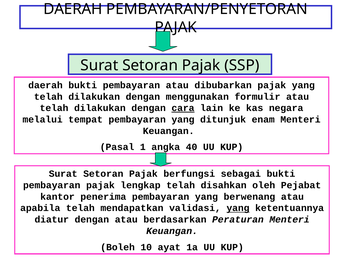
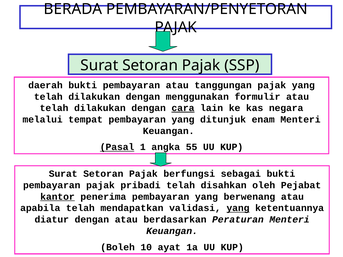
DAERAH at (73, 9): DAERAH -> BERADA
dibubarkan: dibubarkan -> tanggungan
Pasal underline: none -> present
40: 40 -> 55
lengkap: lengkap -> pribadi
kantor underline: none -> present
